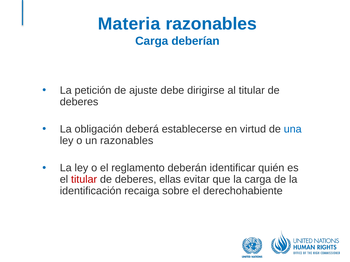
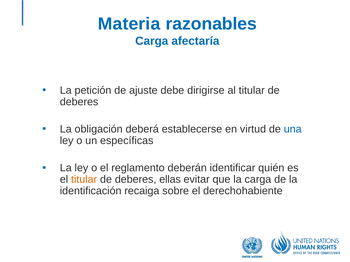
deberían: deberían -> afectaría
un razonables: razonables -> específicas
titular at (84, 180) colour: red -> orange
